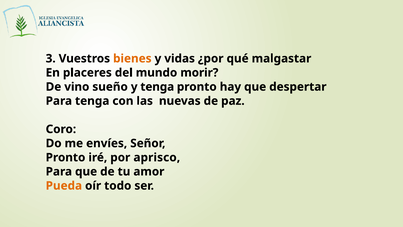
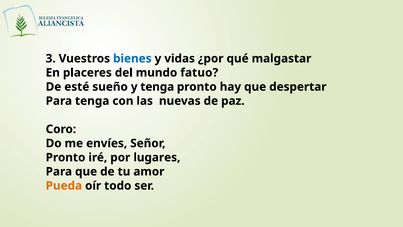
bienes colour: orange -> blue
morir: morir -> fatuo
vino: vino -> esté
aprisco: aprisco -> lugares
